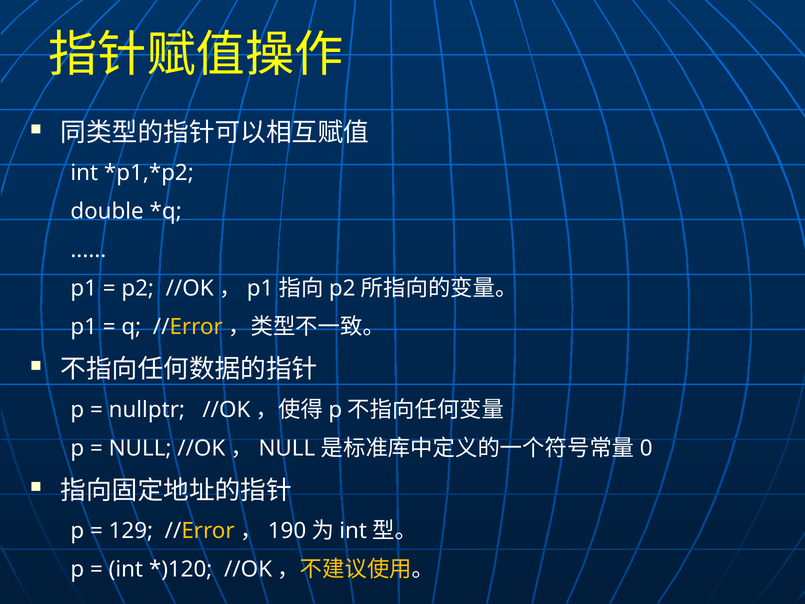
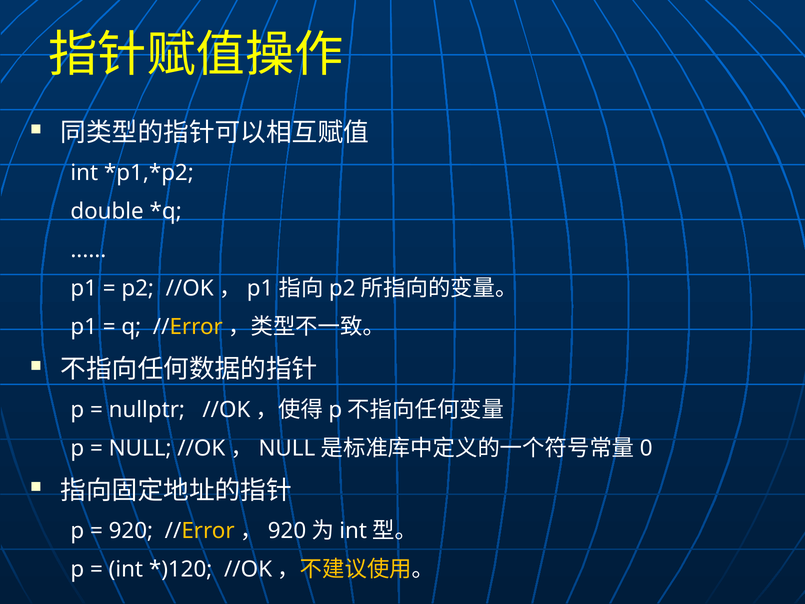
129 at (131, 531): 129 -> 920
190 at (287, 531): 190 -> 920
